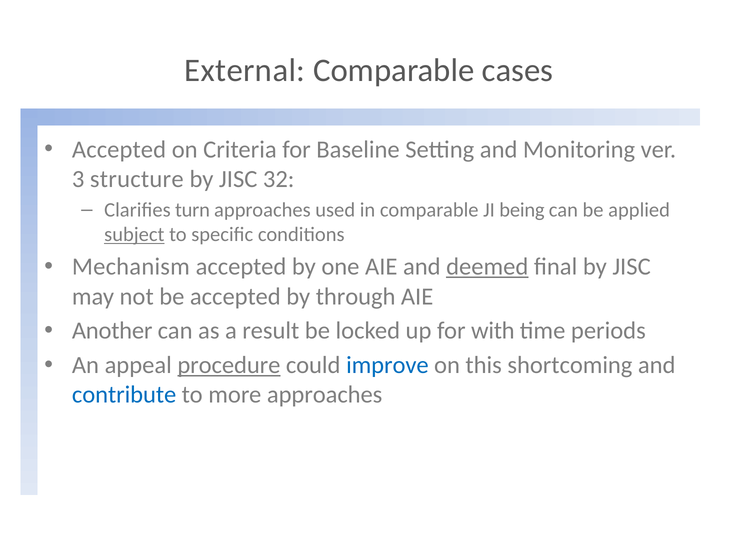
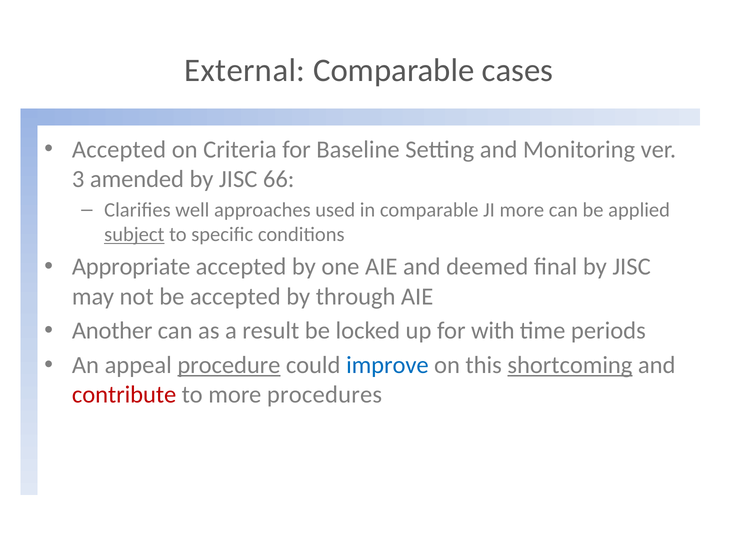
structure: structure -> amended
32: 32 -> 66
turn: turn -> well
JI being: being -> more
Mechanism: Mechanism -> Appropriate
deemed underline: present -> none
shortcoming underline: none -> present
contribute colour: blue -> red
more approaches: approaches -> procedures
